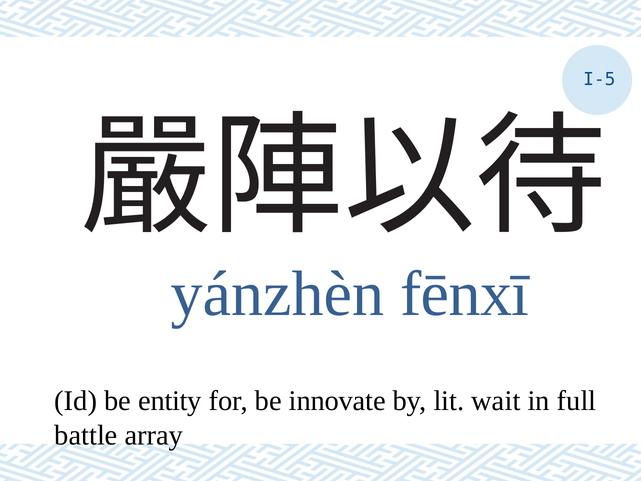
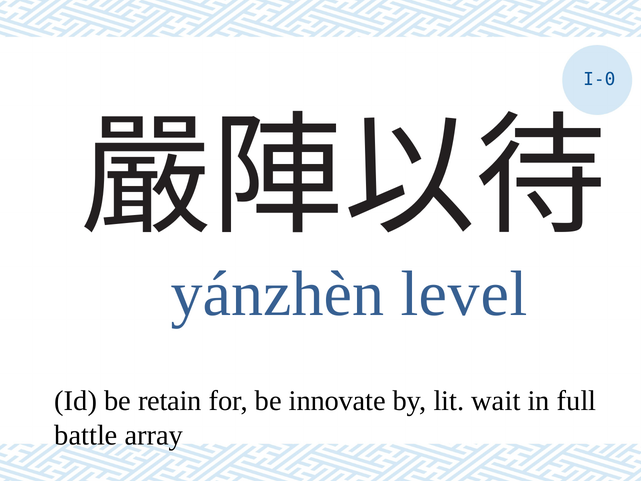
I-5: I-5 -> I-0
fēnxī: fēnxī -> level
entity: entity -> retain
